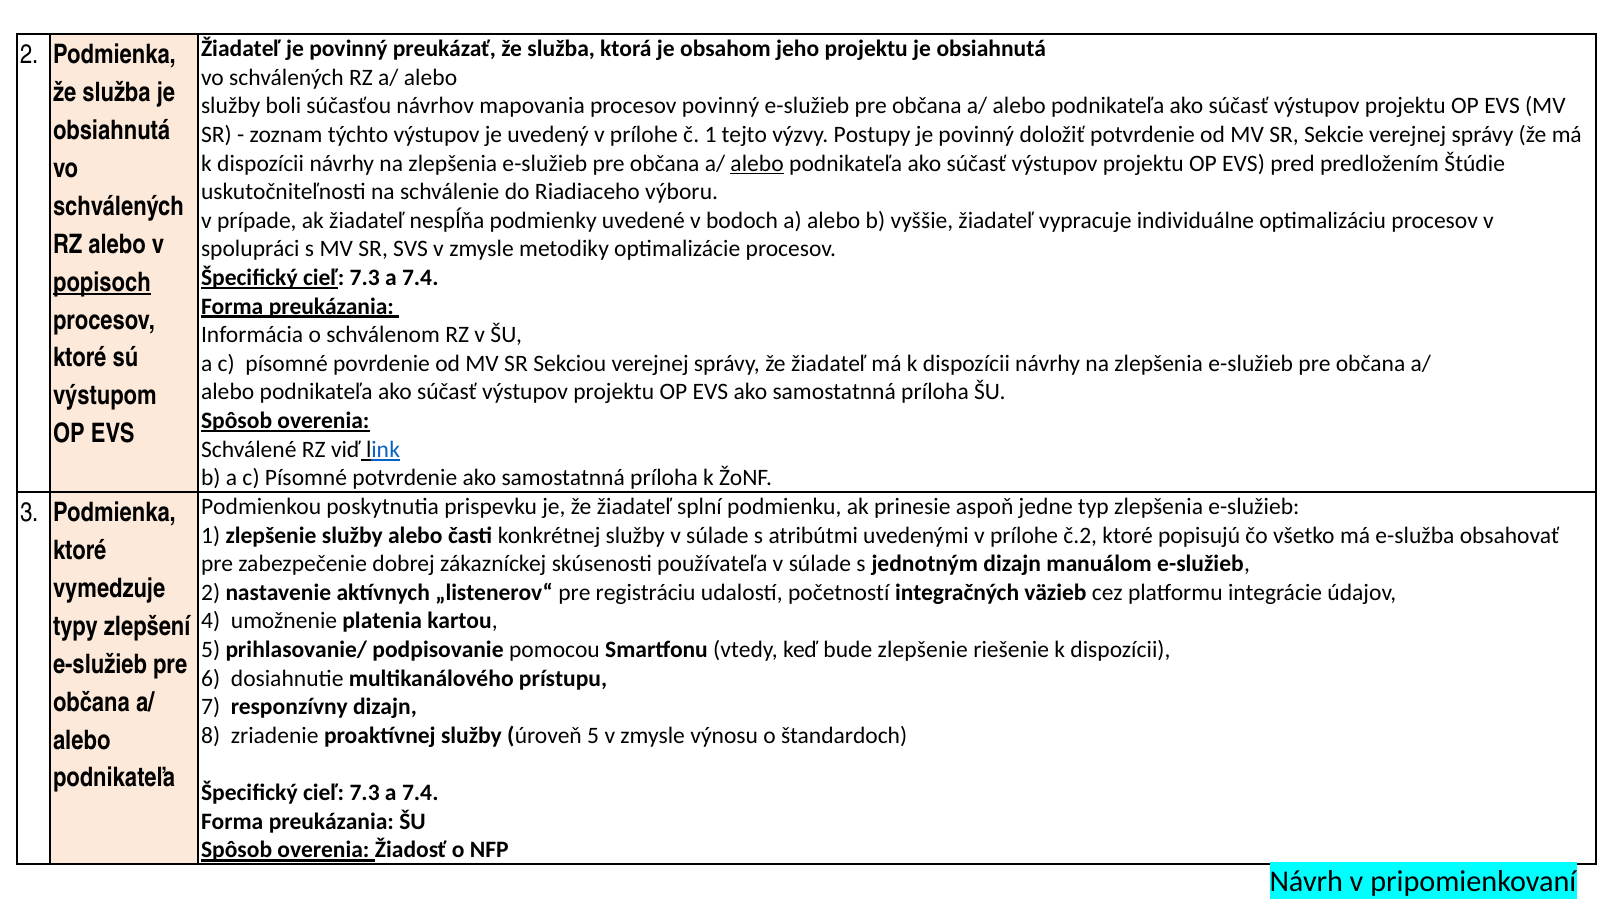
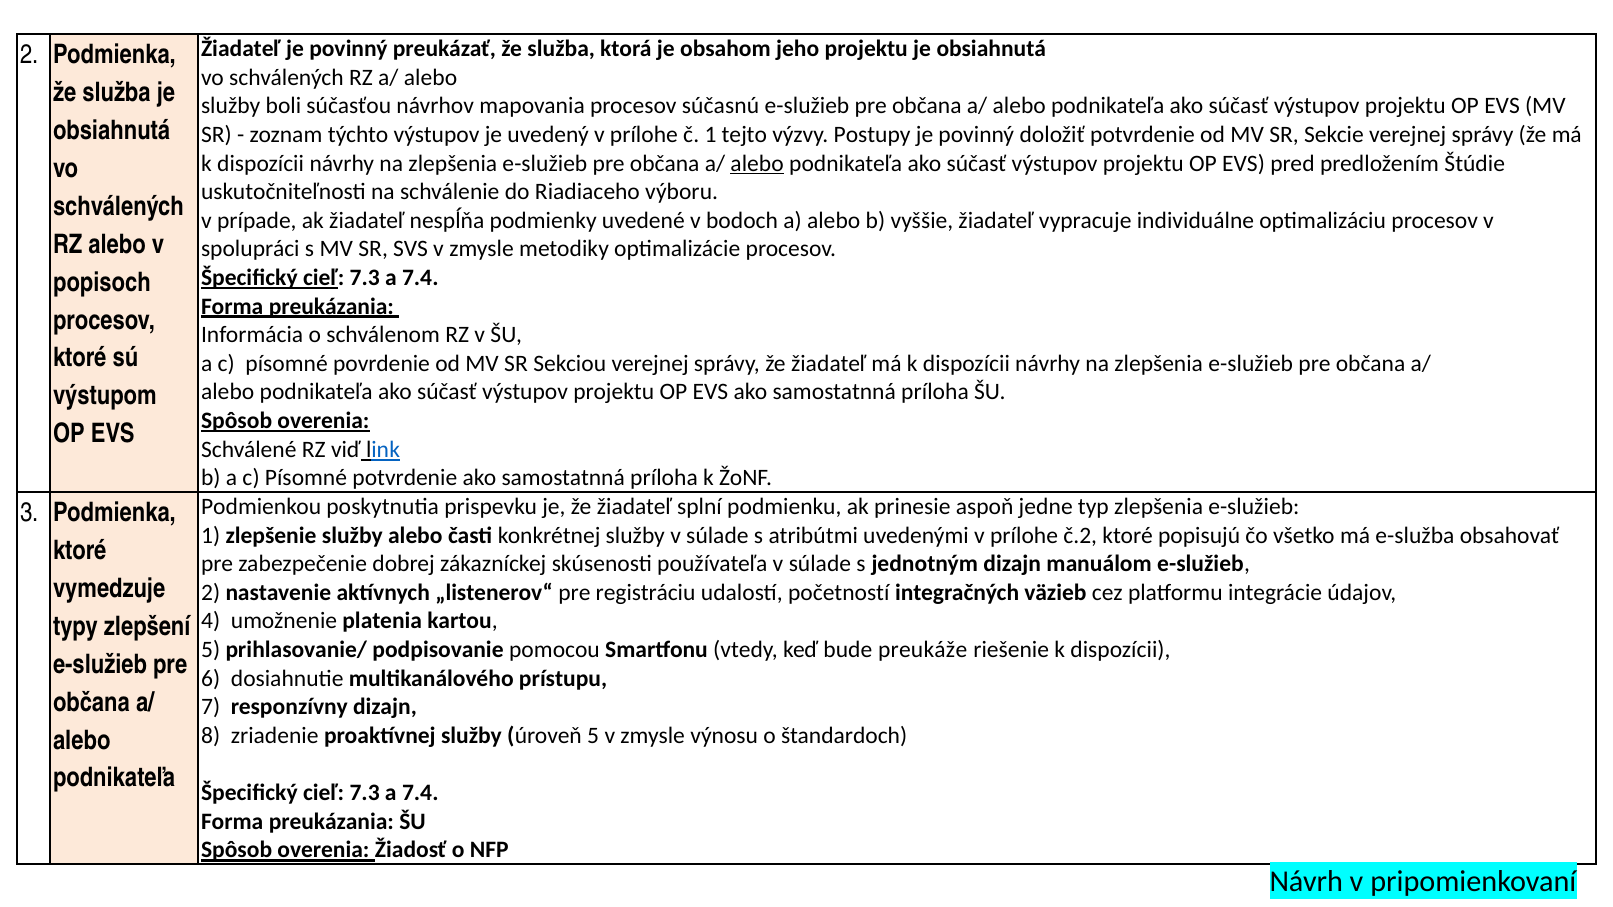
procesov povinný: povinný -> súčasnú
popisoch underline: present -> none
bude zlepšenie: zlepšenie -> preukáže
